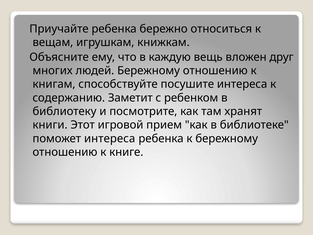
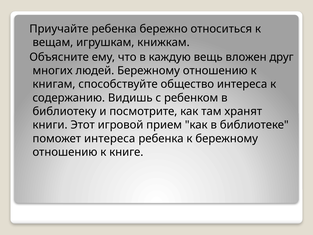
посушите: посушите -> общество
Заметит: Заметит -> Видишь
